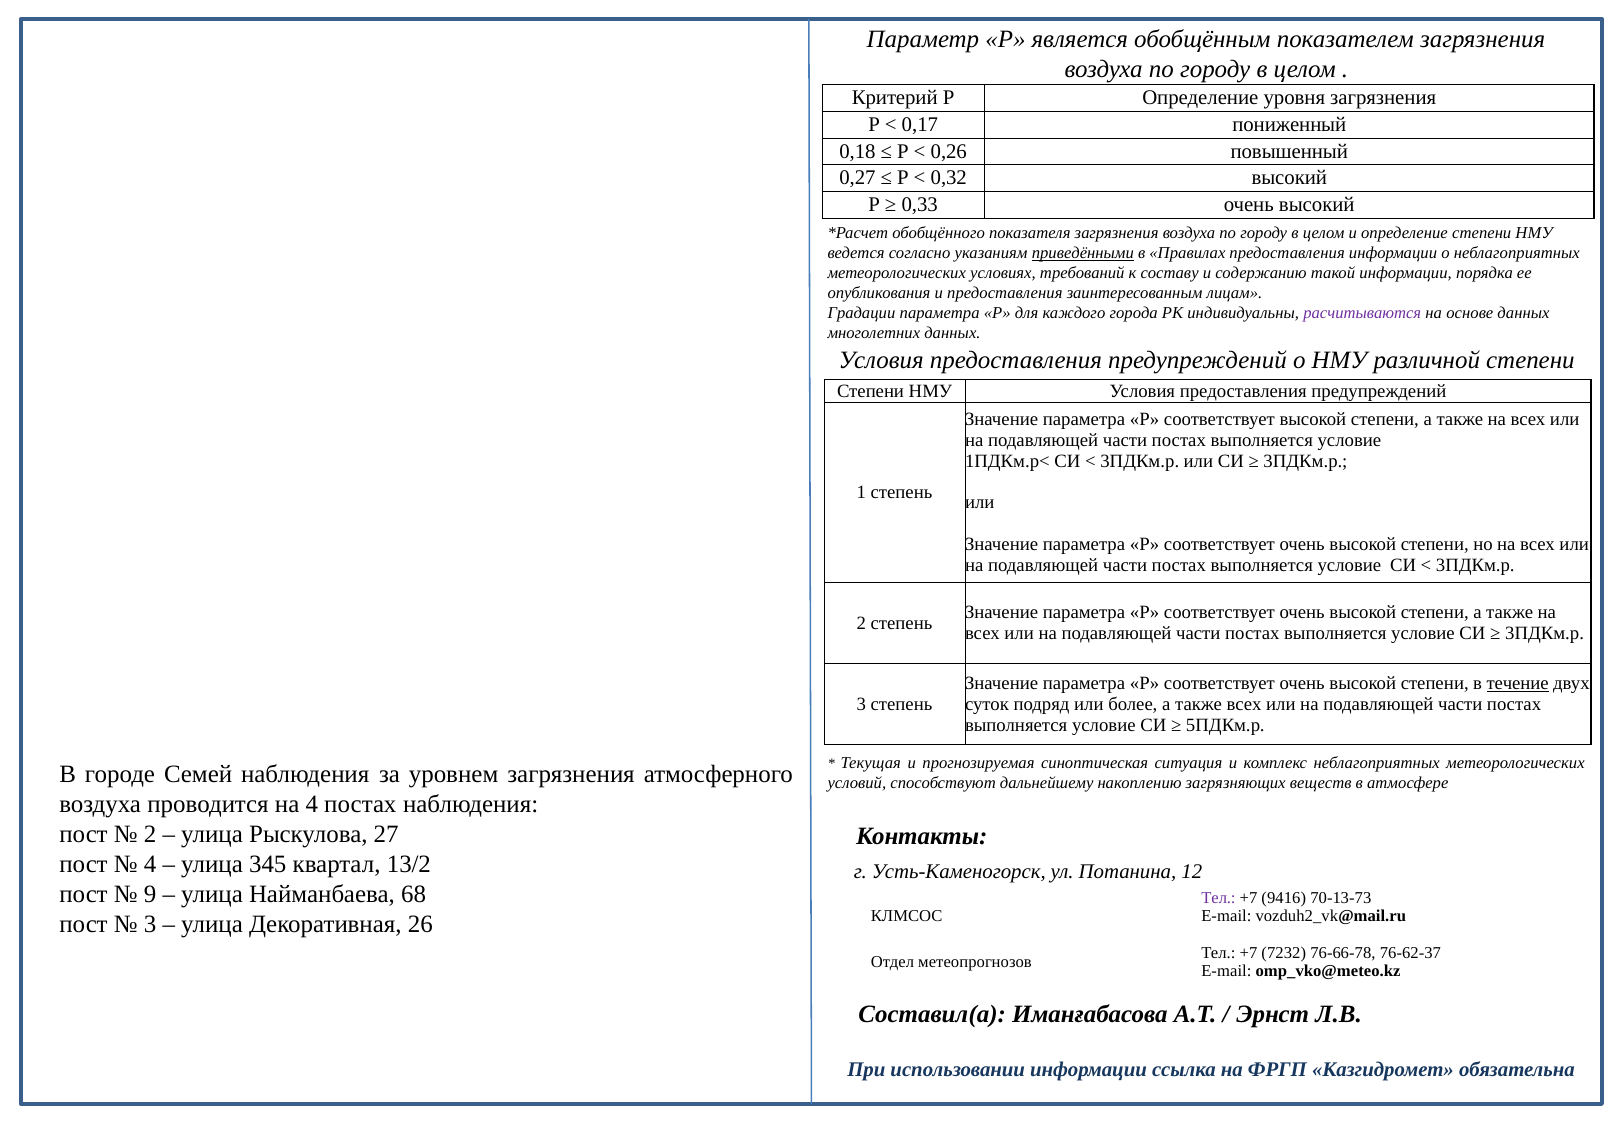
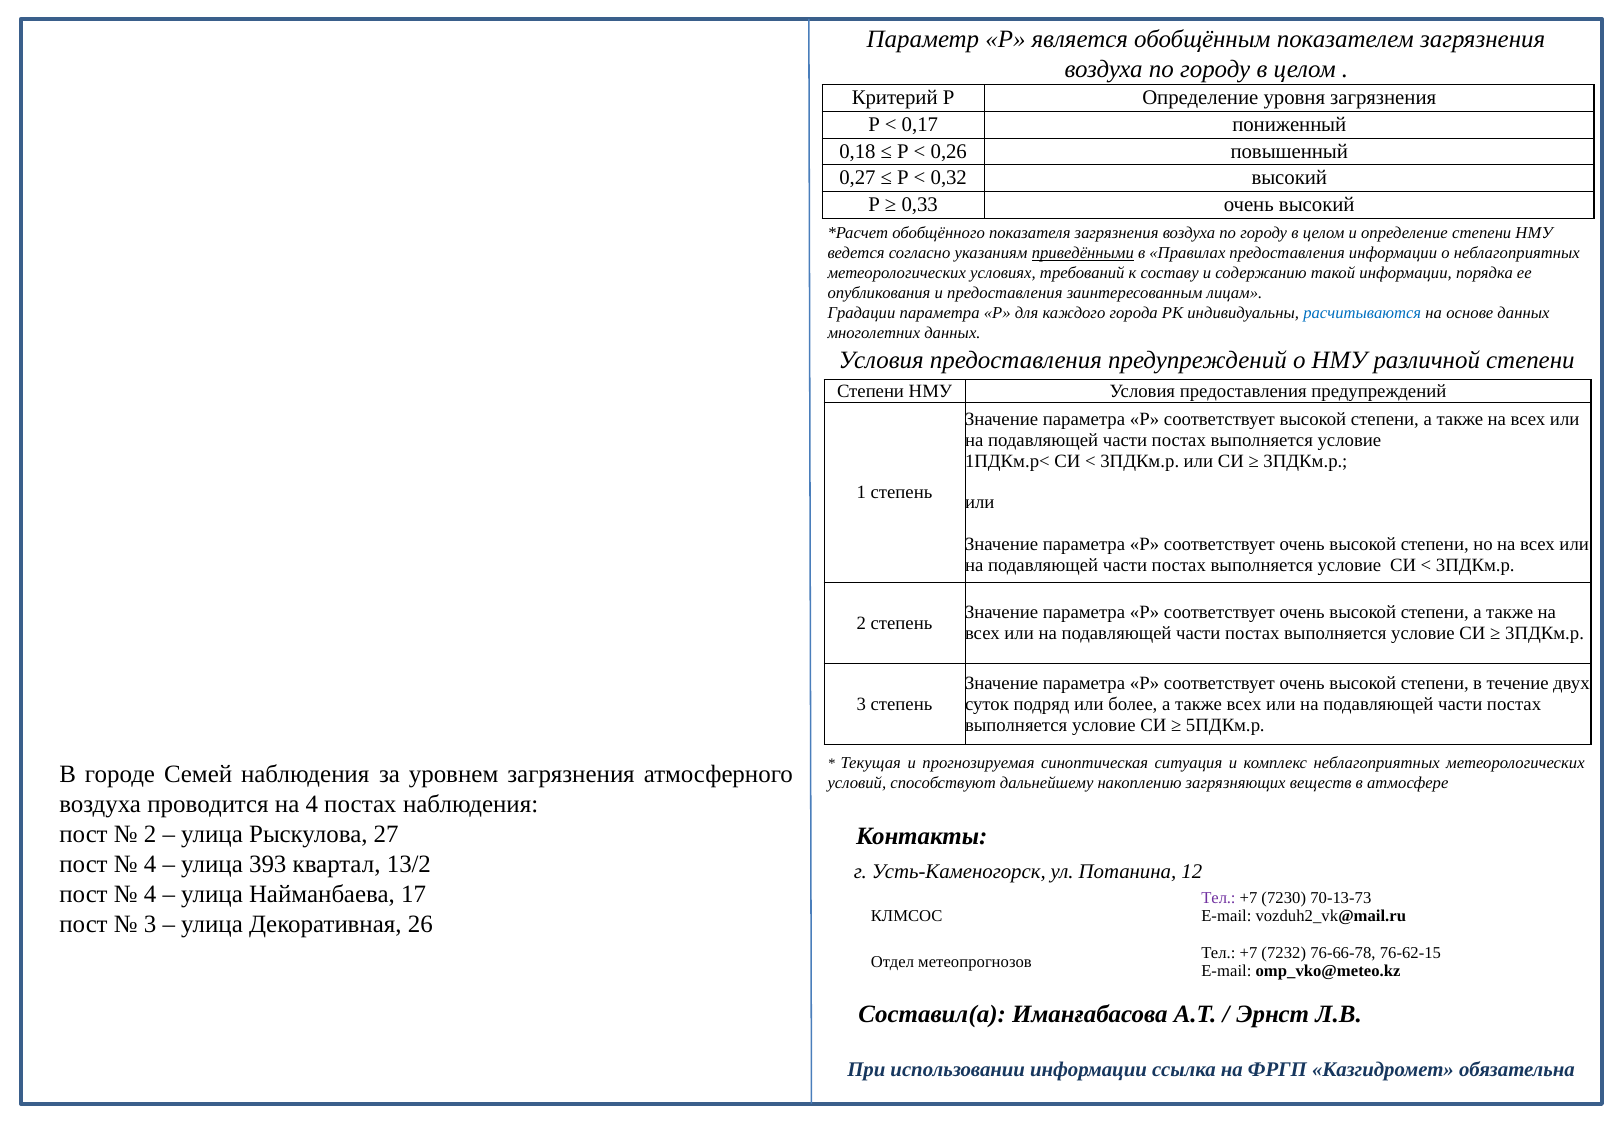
расчитываются colour: purple -> blue
течение underline: present -> none
345: 345 -> 393
9 at (150, 895): 9 -> 4
68: 68 -> 17
9416: 9416 -> 7230
76-62-37: 76-62-37 -> 76-62-15
